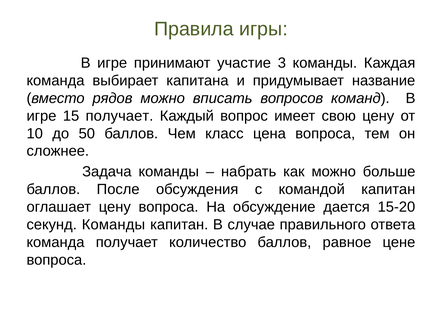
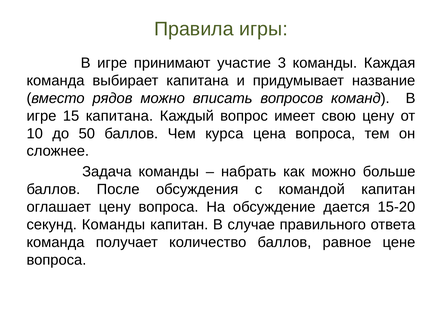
15 получает: получает -> капитана
класс: класс -> курса
